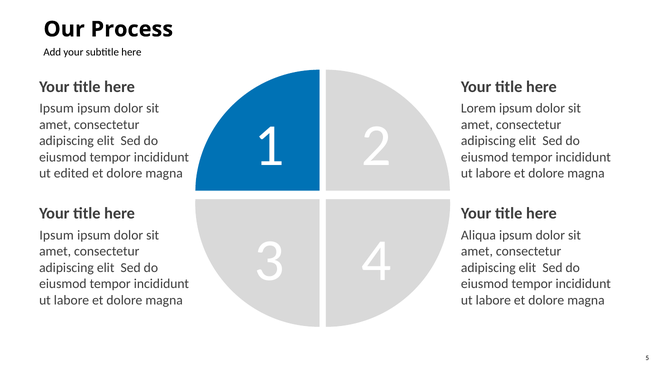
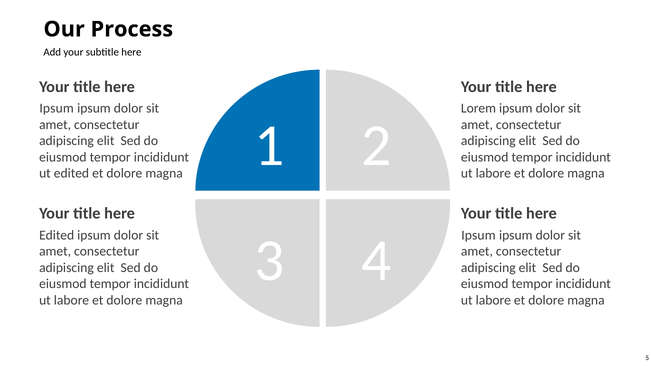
Ipsum at (57, 235): Ipsum -> Edited
Aliqua at (478, 235): Aliqua -> Ipsum
